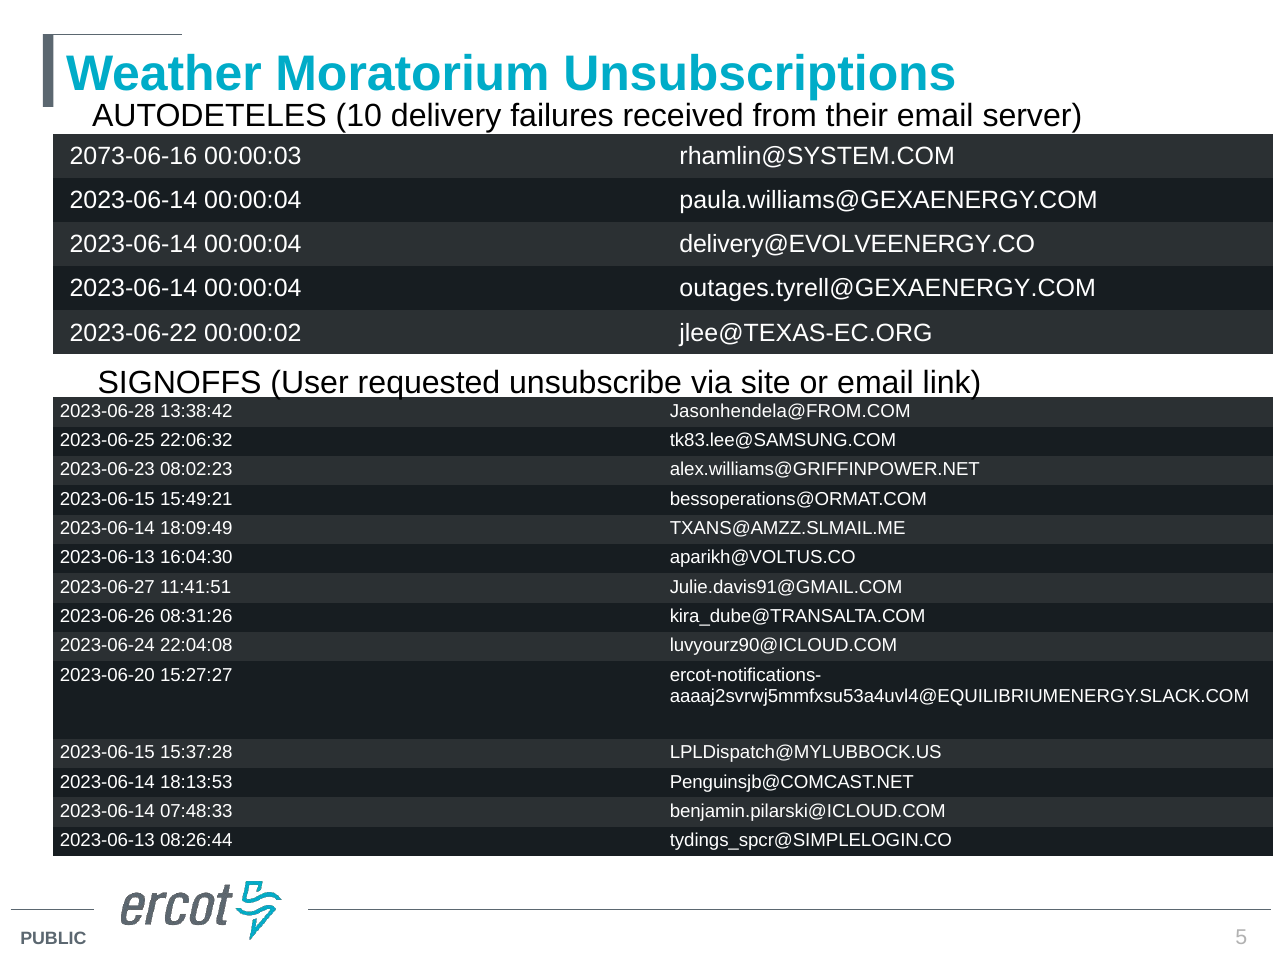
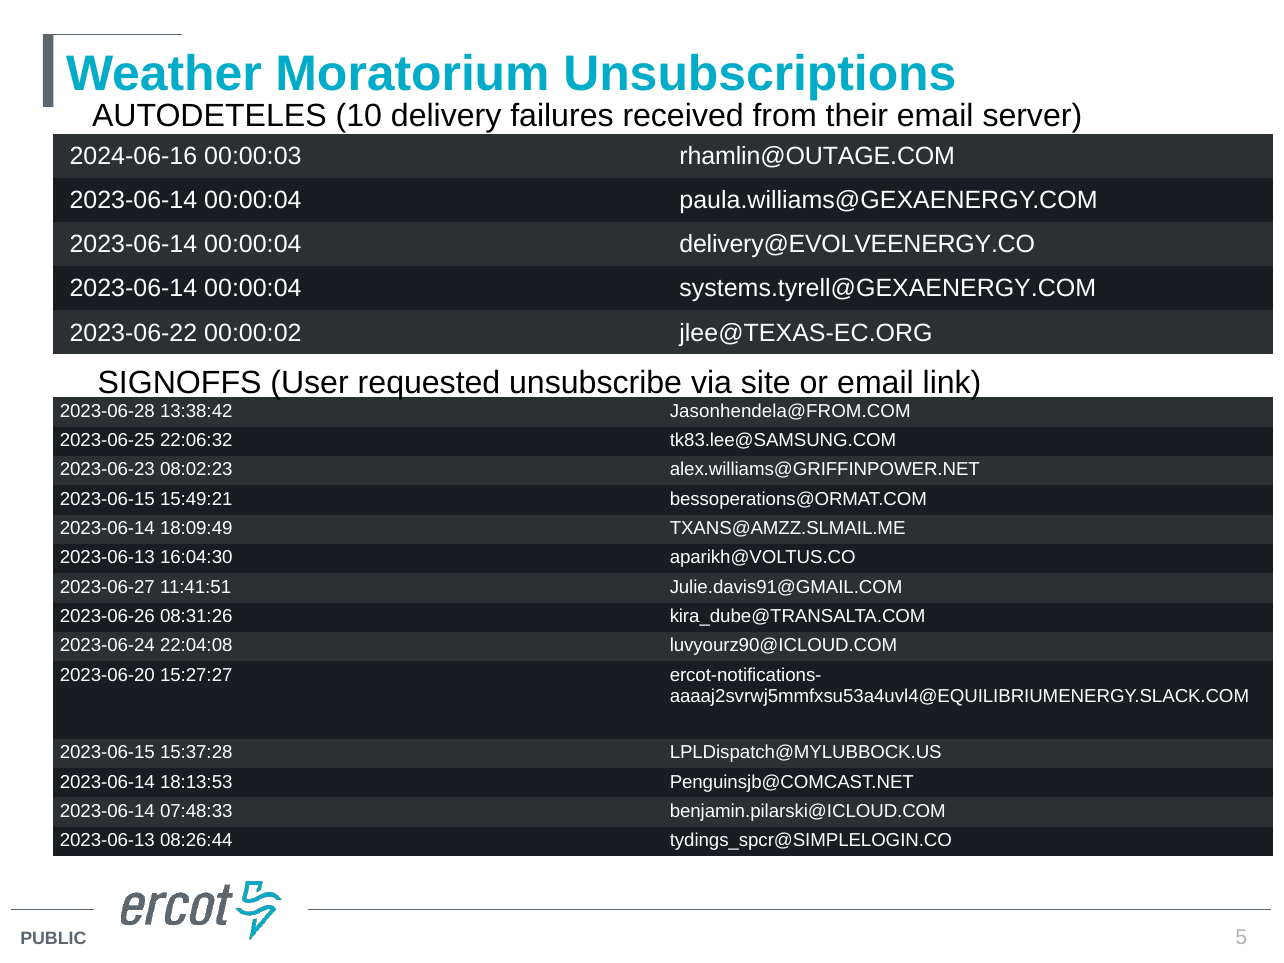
2073-06-16: 2073-06-16 -> 2024-06-16
rhamlin@SYSTEM.COM: rhamlin@SYSTEM.COM -> rhamlin@OUTAGE.COM
outages.tyrell@GEXAENERGY.COM: outages.tyrell@GEXAENERGY.COM -> systems.tyrell@GEXAENERGY.COM
